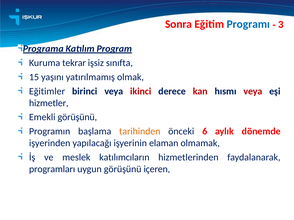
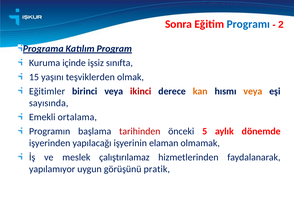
3: 3 -> 2
tekrar: tekrar -> içinde
yatırılmamış: yatırılmamış -> teşviklerden
kan colour: red -> orange
veya at (253, 91) colour: red -> orange
hizmetler: hizmetler -> sayısında
Emekli görüşünü: görüşünü -> ortalama
tarihinden colour: orange -> red
6: 6 -> 5
katılımcıların: katılımcıların -> çalıştırılamaz
programları: programları -> yapılamıyor
içeren: içeren -> pratik
